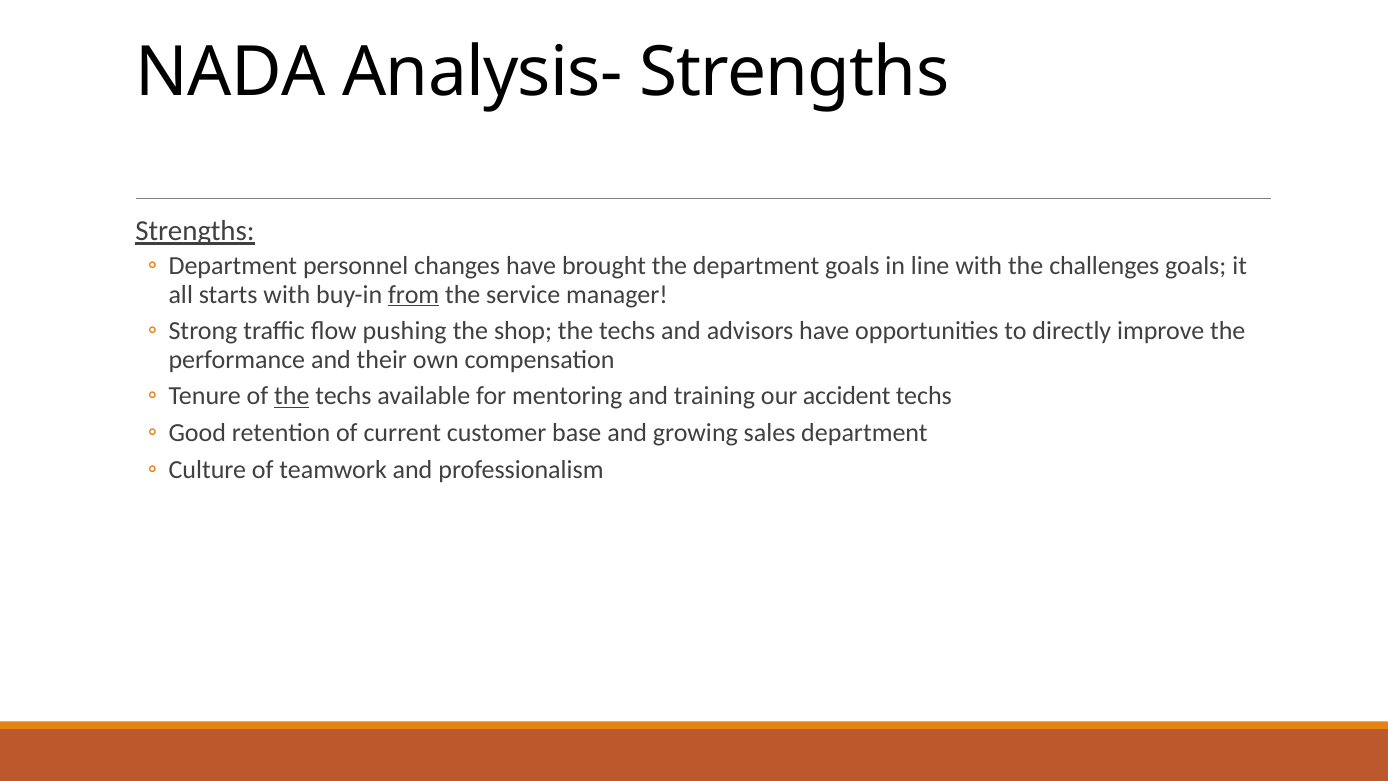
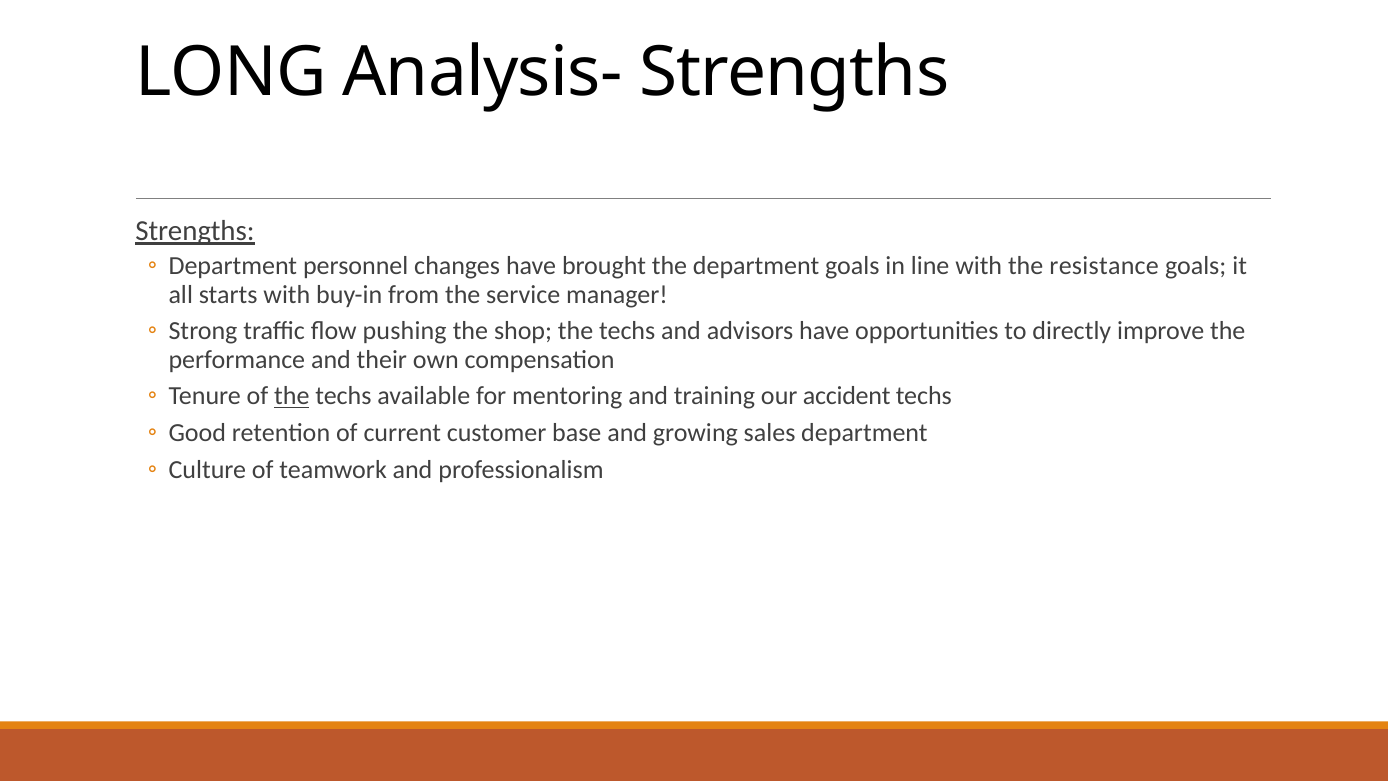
NADA: NADA -> LONG
challenges: challenges -> resistance
from underline: present -> none
